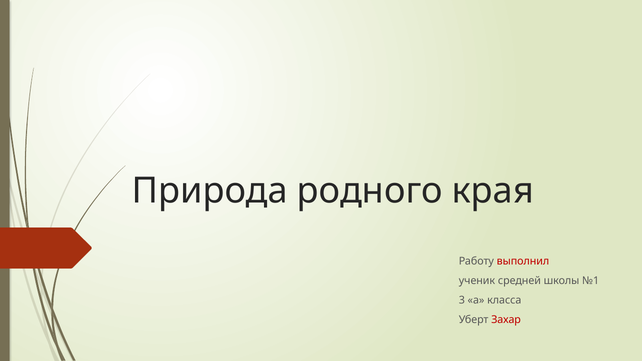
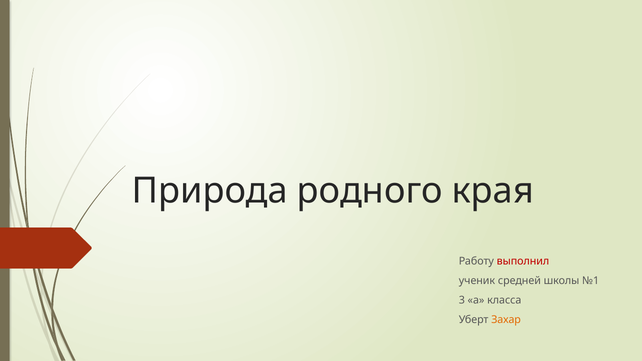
Захар colour: red -> orange
